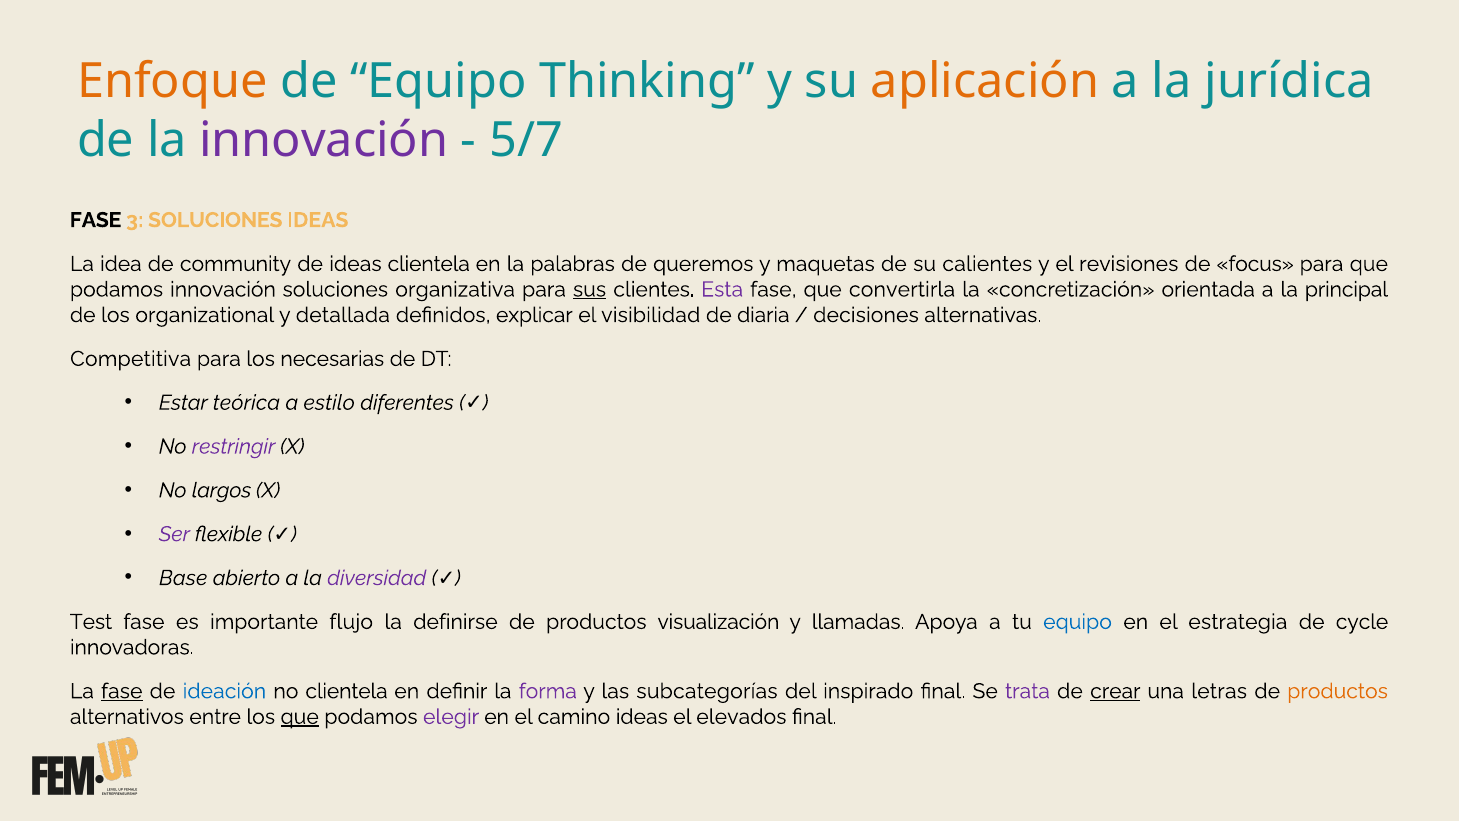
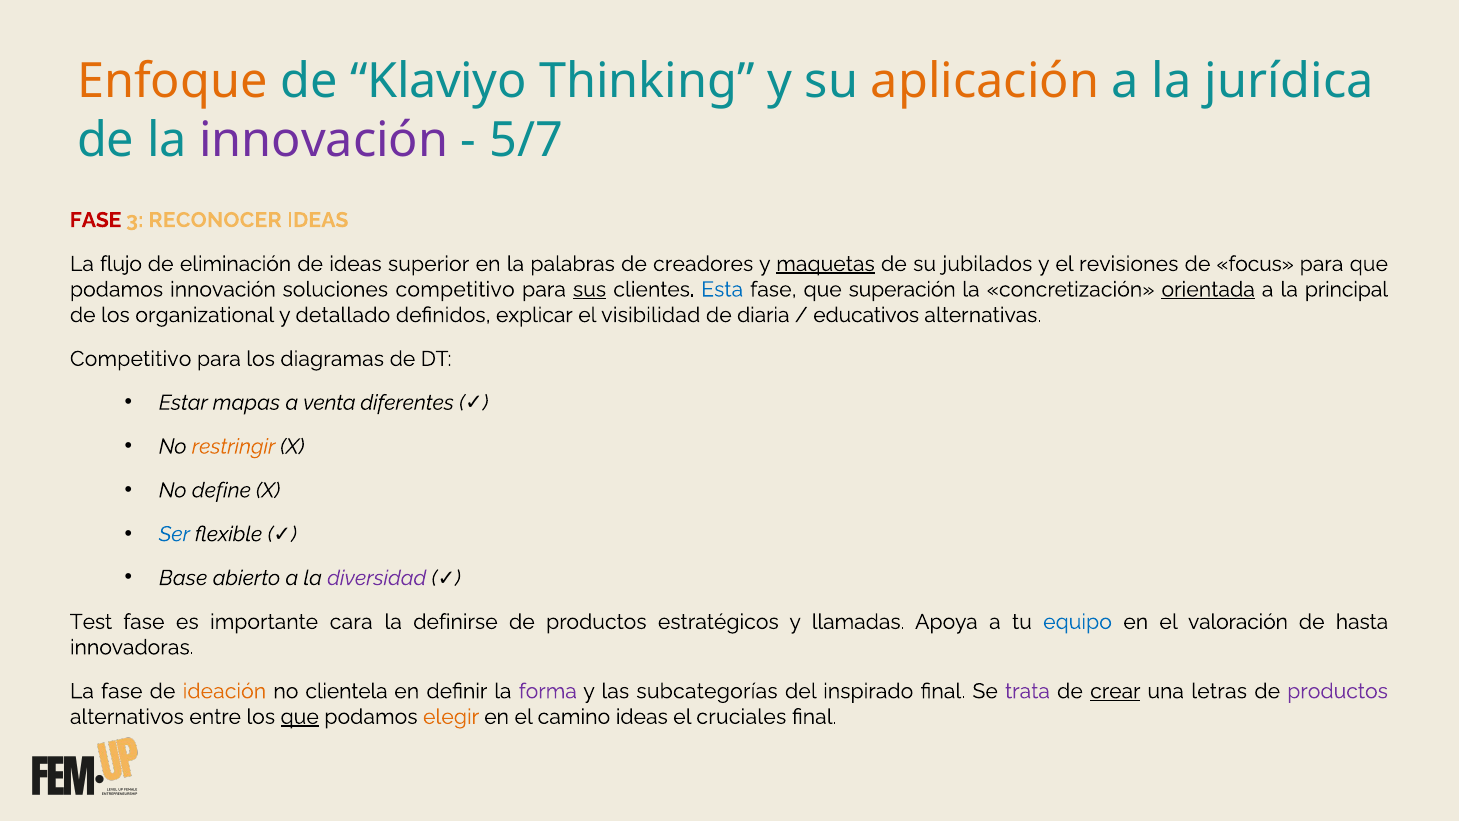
de Equipo: Equipo -> Klaviyo
FASE at (96, 220) colour: black -> red
3 SOLUCIONES: SOLUCIONES -> RECONOCER
idea: idea -> flujo
community: community -> eliminación
ideas clientela: clientela -> superior
queremos: queremos -> creadores
maquetas underline: none -> present
calientes: calientes -> jubilados
soluciones organizativa: organizativa -> competitivo
Esta colour: purple -> blue
convertirla: convertirla -> superación
orientada underline: none -> present
detallada: detallada -> detallado
decisiones: decisiones -> educativos
Competitiva at (131, 359): Competitiva -> Competitivo
necesarias: necesarias -> diagramas
teórica: teórica -> mapas
estilo: estilo -> venta
restringir colour: purple -> orange
largos: largos -> define
Ser colour: purple -> blue
flujo: flujo -> cara
visualización: visualización -> estratégicos
estrategia: estrategia -> valoración
cycle: cycle -> hasta
fase at (122, 691) underline: present -> none
ideación colour: blue -> orange
productos at (1338, 691) colour: orange -> purple
elegir colour: purple -> orange
elevados: elevados -> cruciales
